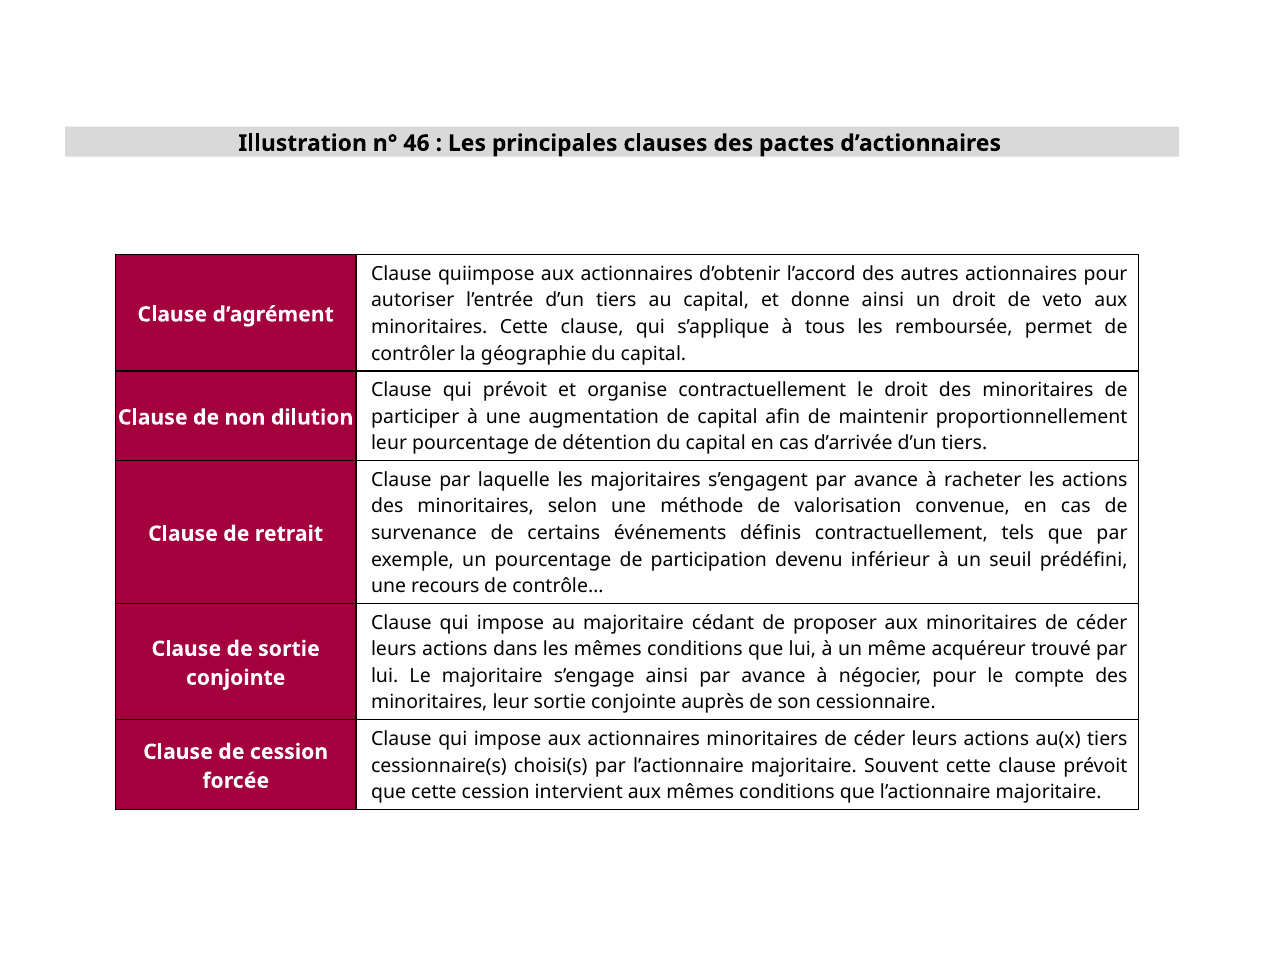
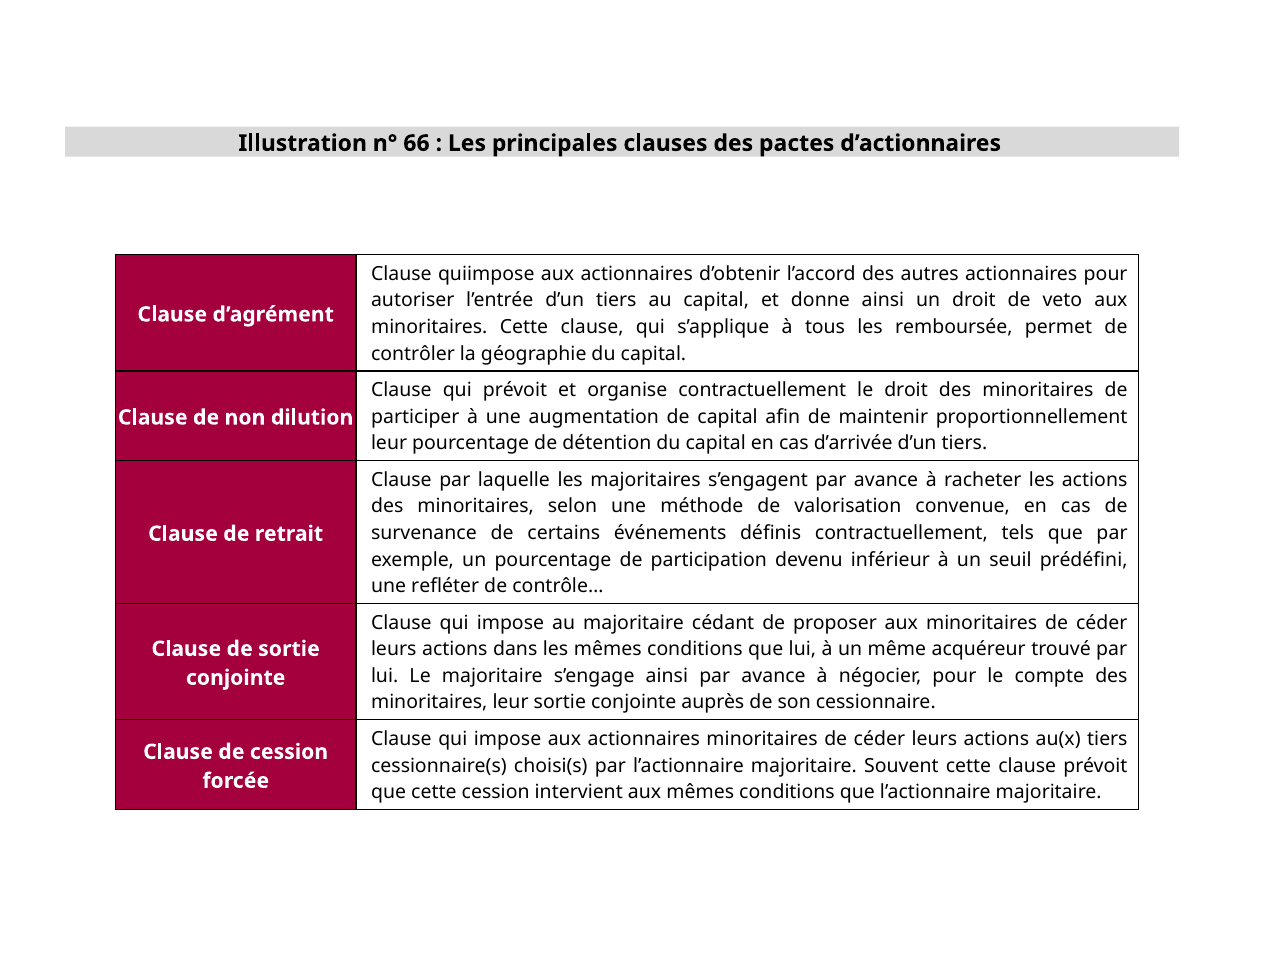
46: 46 -> 66
recours: recours -> refléter
